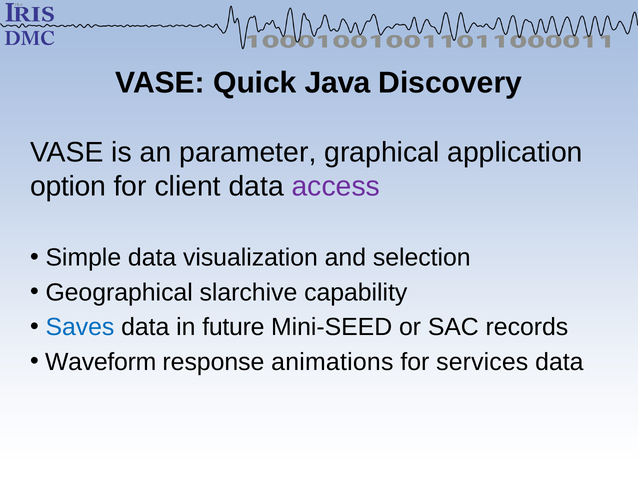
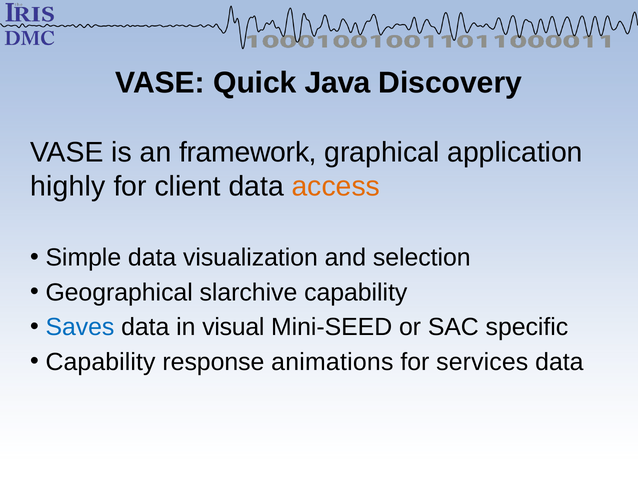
parameter: parameter -> framework
option: option -> highly
access colour: purple -> orange
future: future -> visual
records: records -> specific
Waveform at (101, 362): Waveform -> Capability
